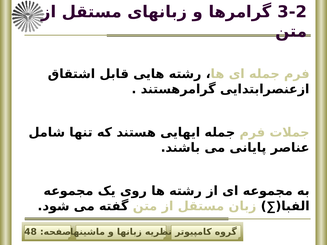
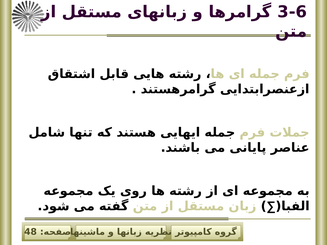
3-2: 3-2 -> 3-6
